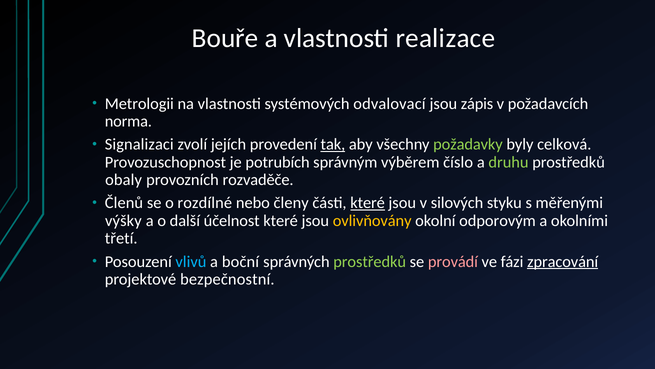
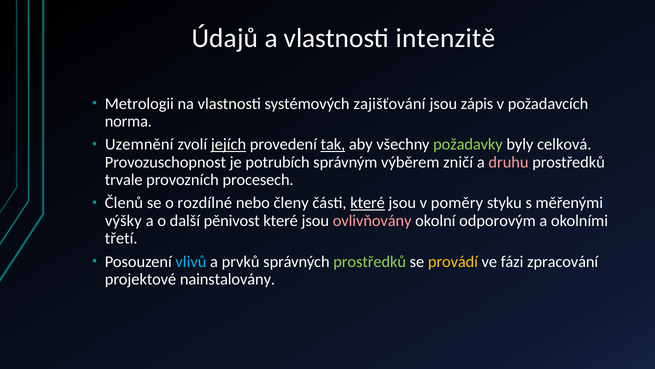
Bouře: Bouře -> Údajů
realizace: realizace -> intenzitě
odvalovací: odvalovací -> zajišťování
Signalizaci: Signalizaci -> Uzemnění
jejích underline: none -> present
číslo: číslo -> zničí
druhu colour: light green -> pink
obaly: obaly -> trvale
rozvaděče: rozvaděče -> procesech
silových: silových -> poměry
účelnost: účelnost -> pěnivost
ovlivňovány colour: yellow -> pink
boční: boční -> prvků
provádí colour: pink -> yellow
zpracování underline: present -> none
bezpečnostní: bezpečnostní -> nainstalovány
